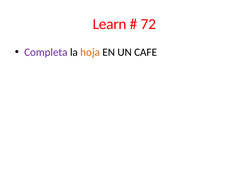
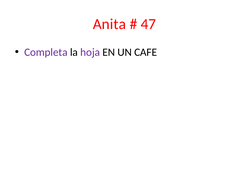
Learn: Learn -> Anita
72: 72 -> 47
hoja colour: orange -> purple
